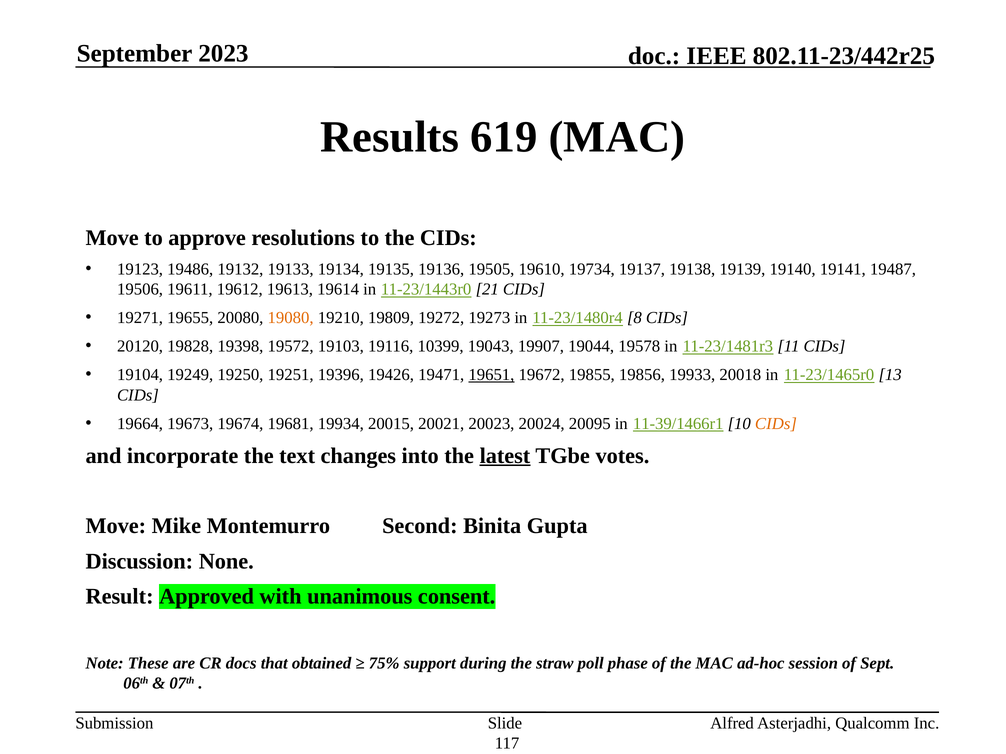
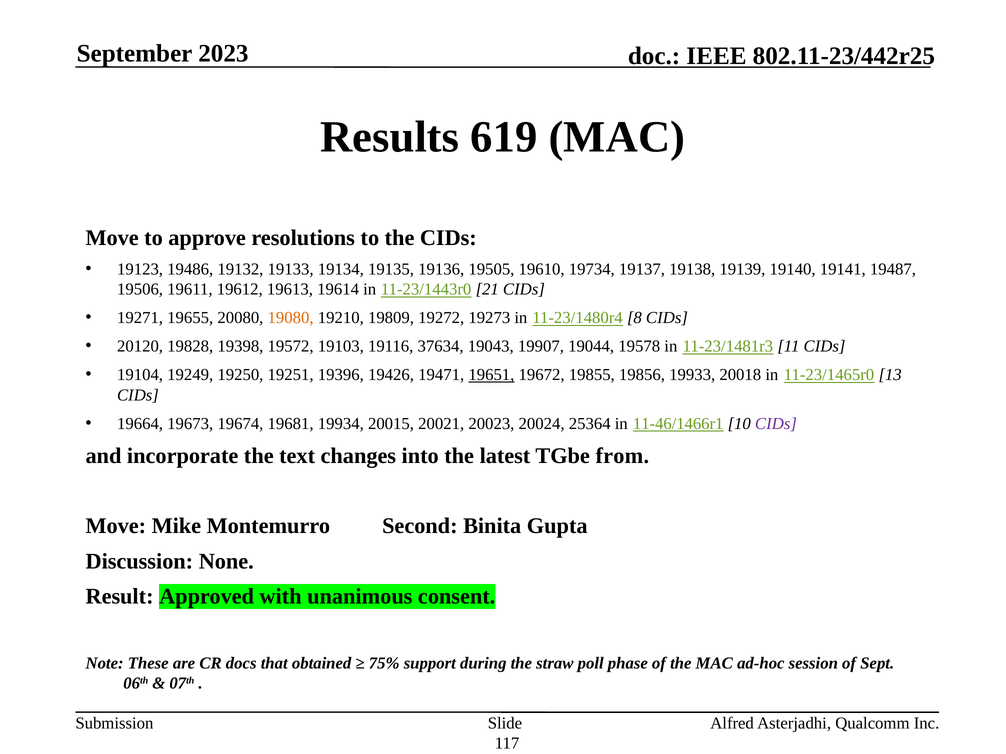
10399: 10399 -> 37634
20095: 20095 -> 25364
11-39/1466r1: 11-39/1466r1 -> 11-46/1466r1
CIDs at (776, 424) colour: orange -> purple
latest underline: present -> none
votes: votes -> from
